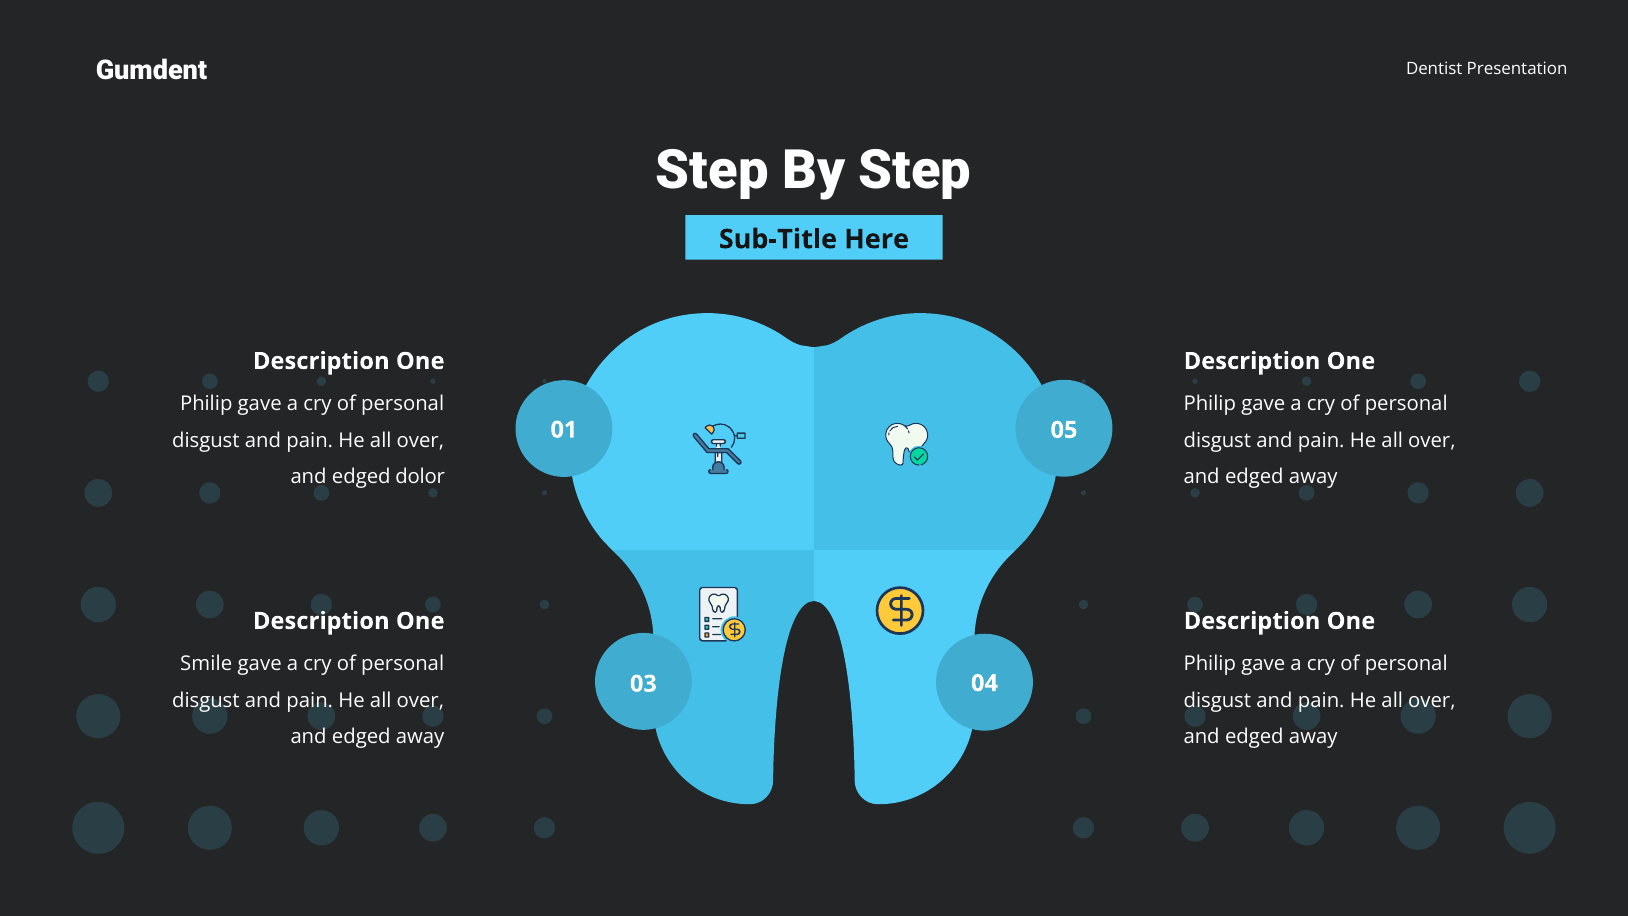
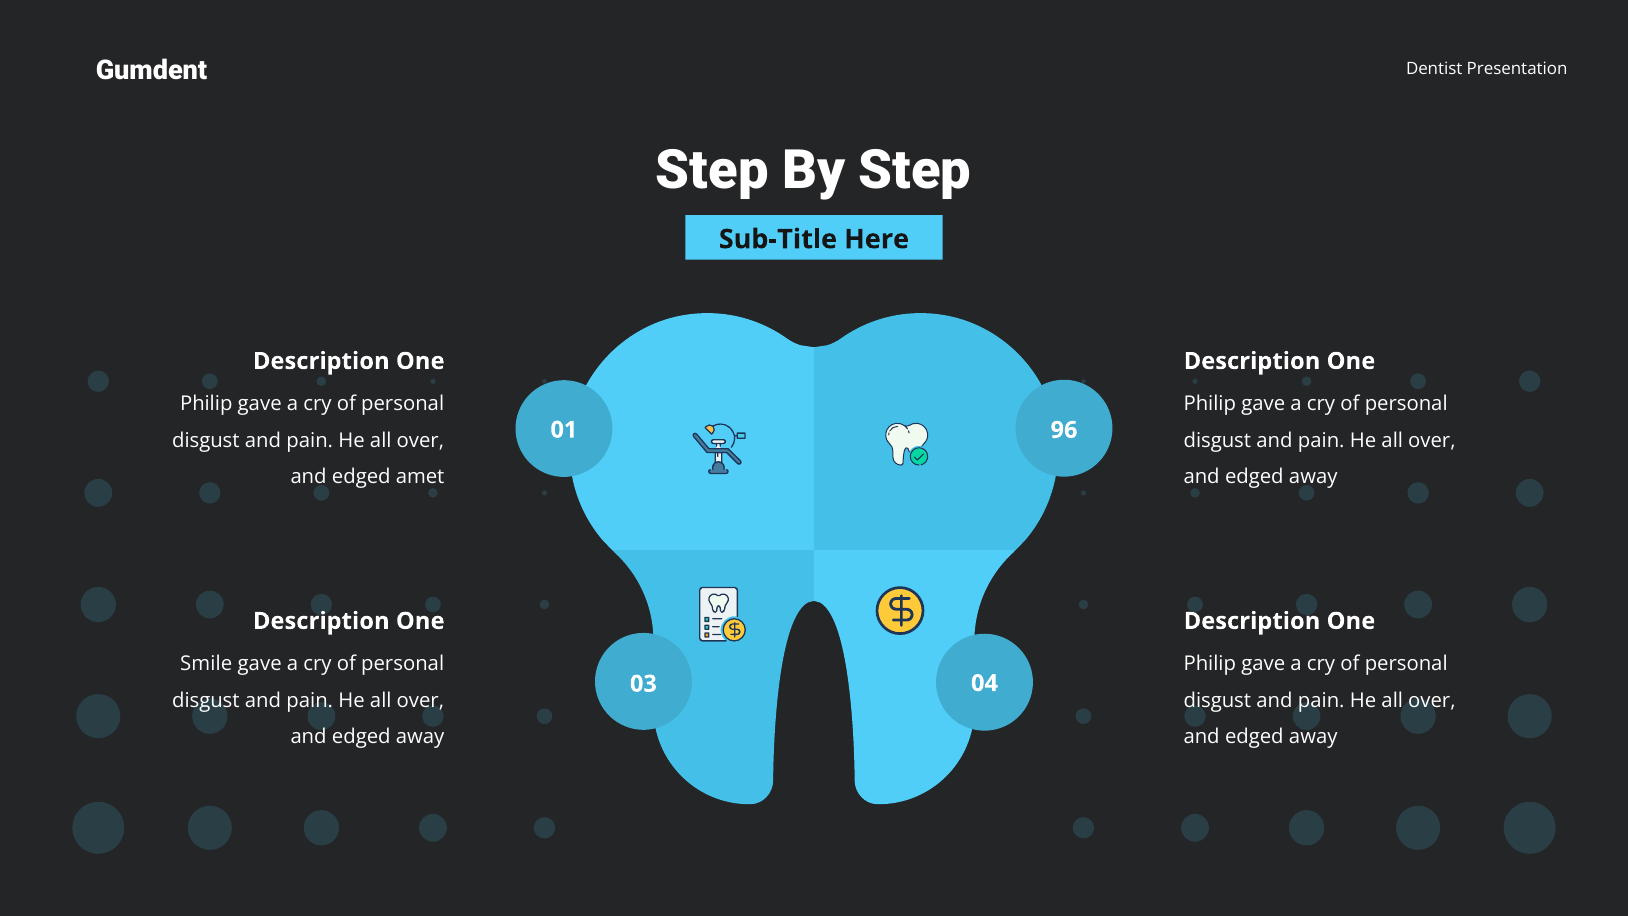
05: 05 -> 96
dolor: dolor -> amet
